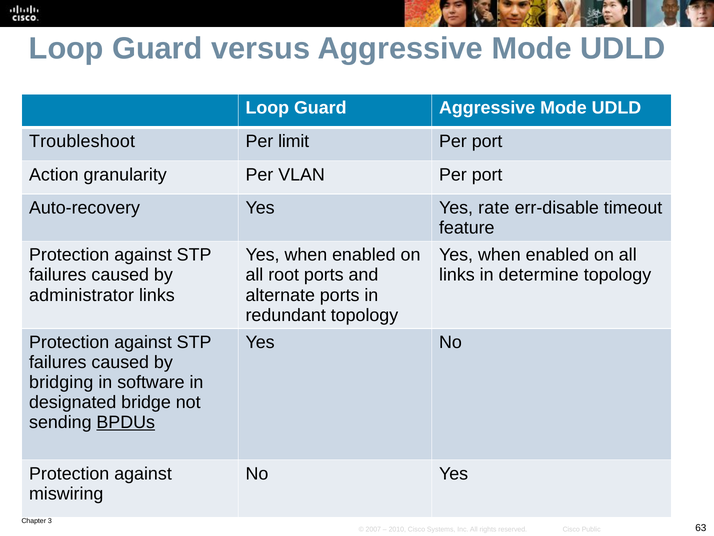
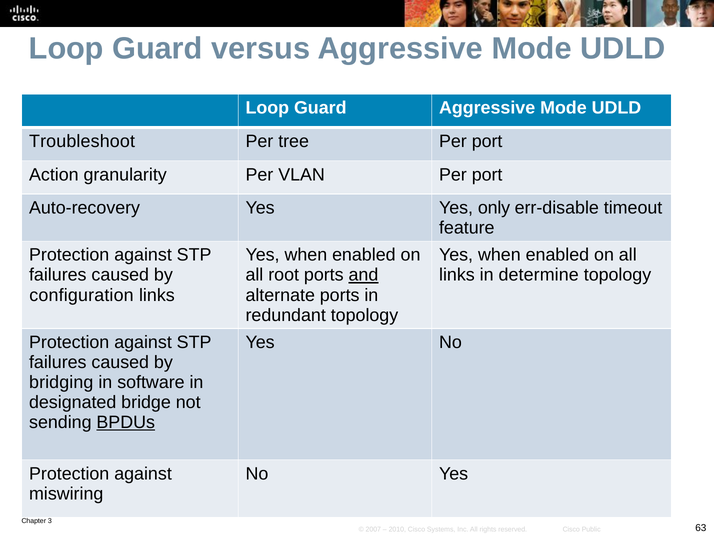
limit: limit -> tree
rate: rate -> only
and underline: none -> present
administrator: administrator -> configuration
